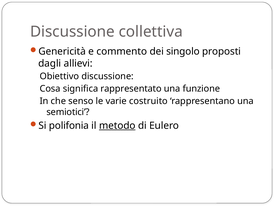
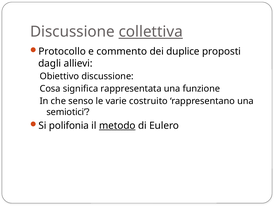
collettiva underline: none -> present
Genericità: Genericità -> Protocollo
singolo: singolo -> duplice
rappresentato: rappresentato -> rappresentata
